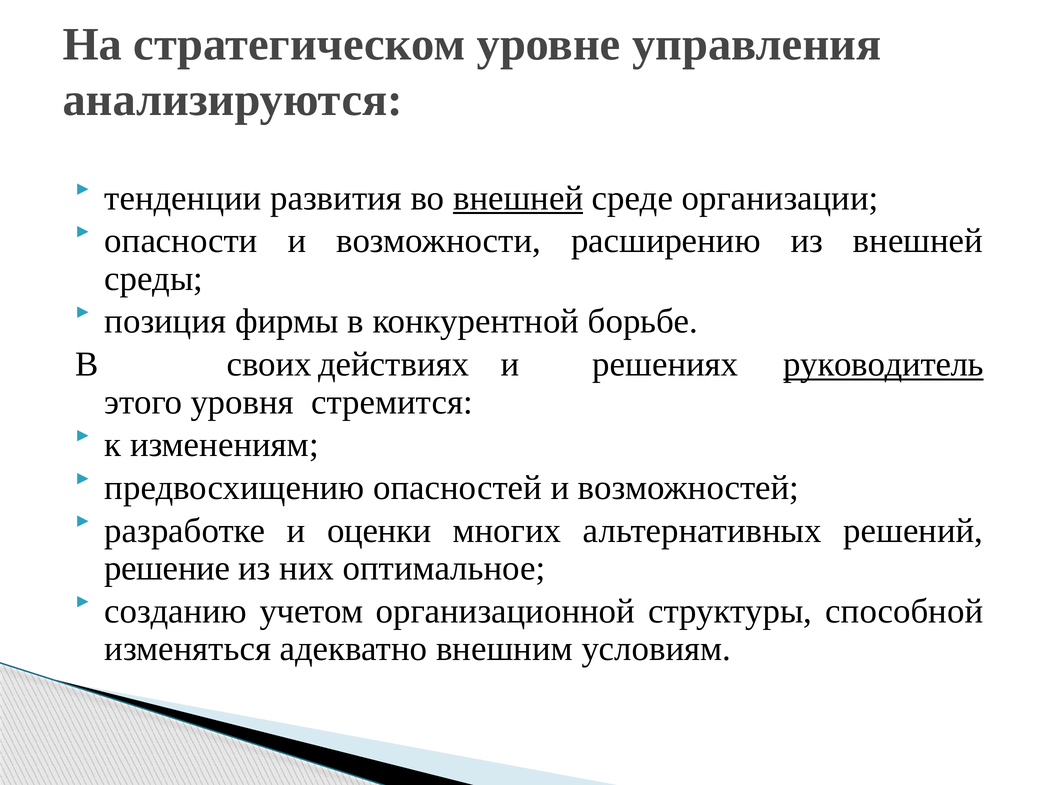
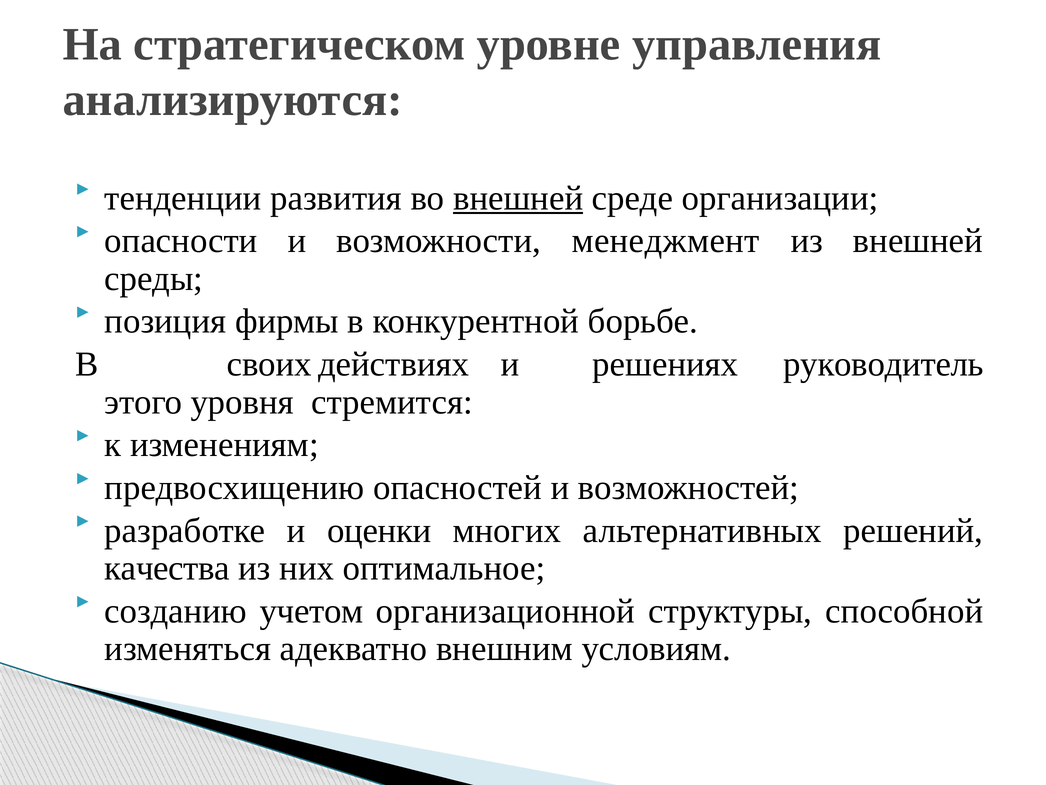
расширению: расширению -> менеджмент
руководитель underline: present -> none
решение: решение -> качества
